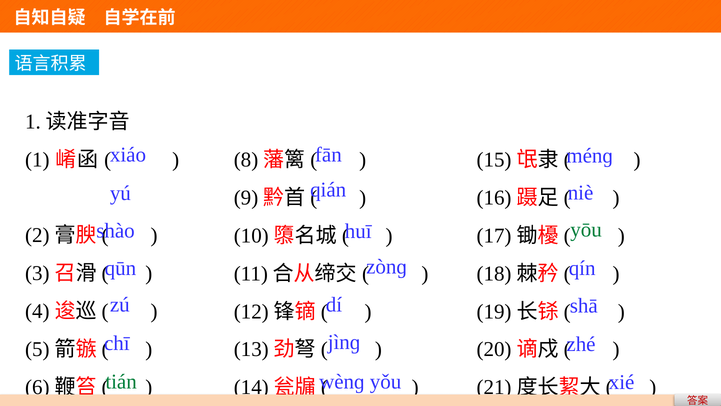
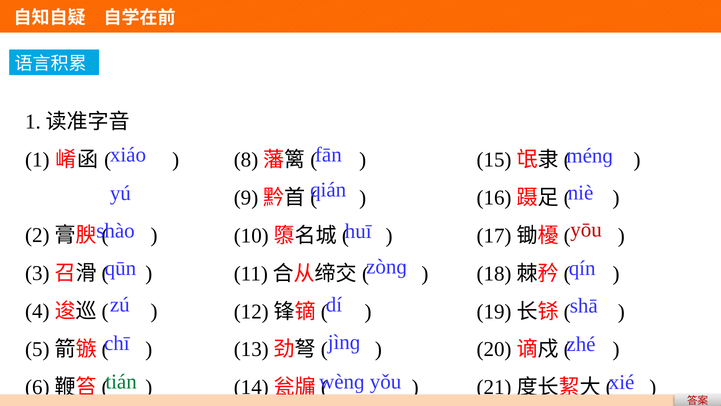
yōu colour: green -> red
